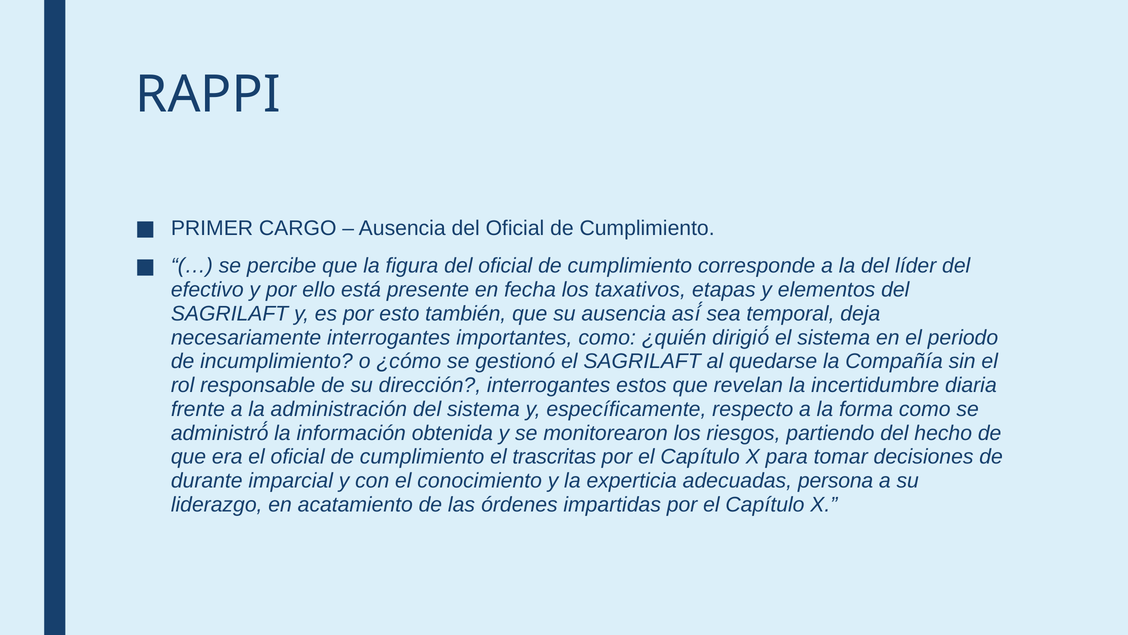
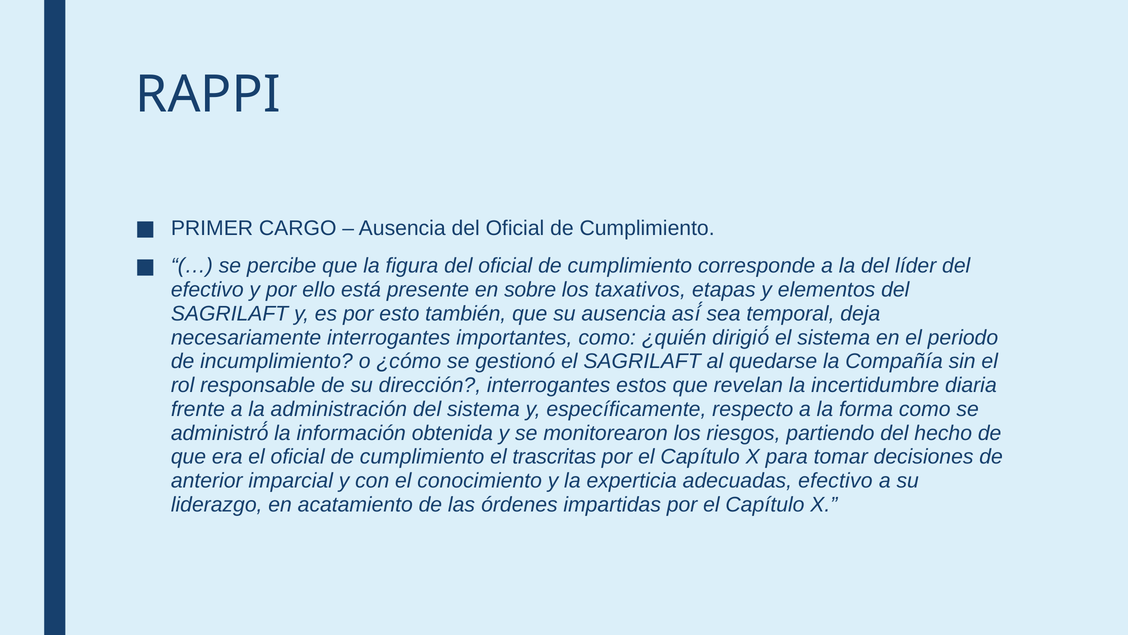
fecha: fecha -> sobre
durante: durante -> anterior
adecuadas persona: persona -> efectivo
